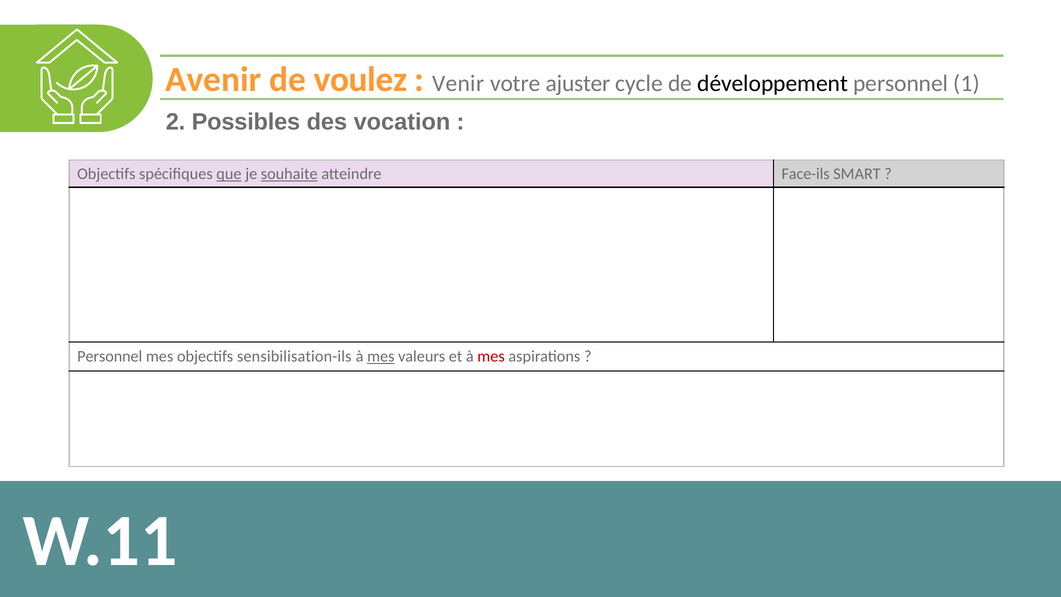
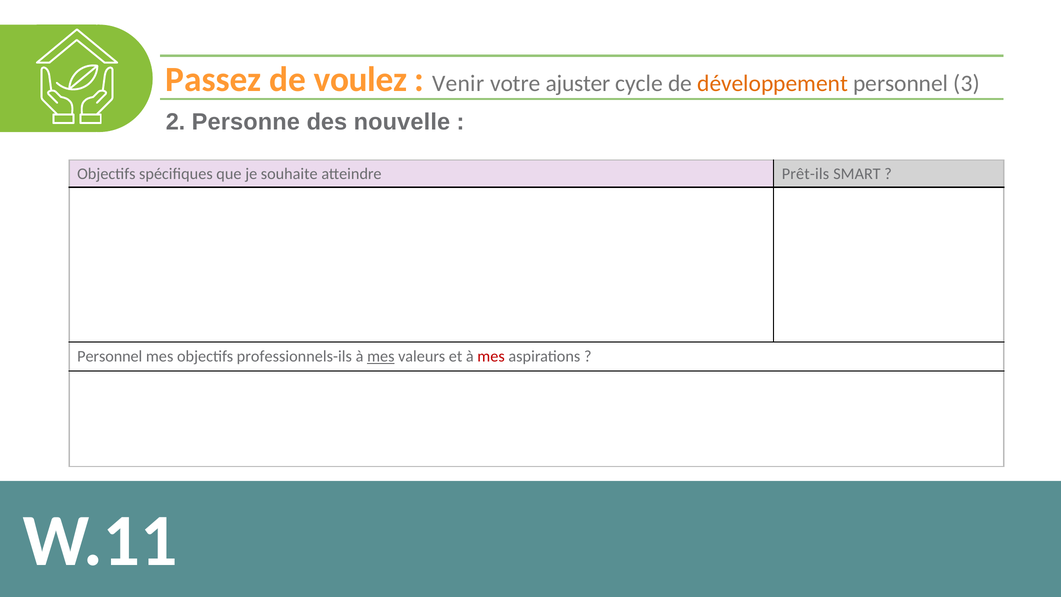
Avenir: Avenir -> Passez
développement colour: black -> orange
1: 1 -> 3
Possibles: Possibles -> Personne
vocation: vocation -> nouvelle
que underline: present -> none
souhaite underline: present -> none
Face-ils: Face-ils -> Prêt-ils
sensibilisation-ils: sensibilisation-ils -> professionnels-ils
